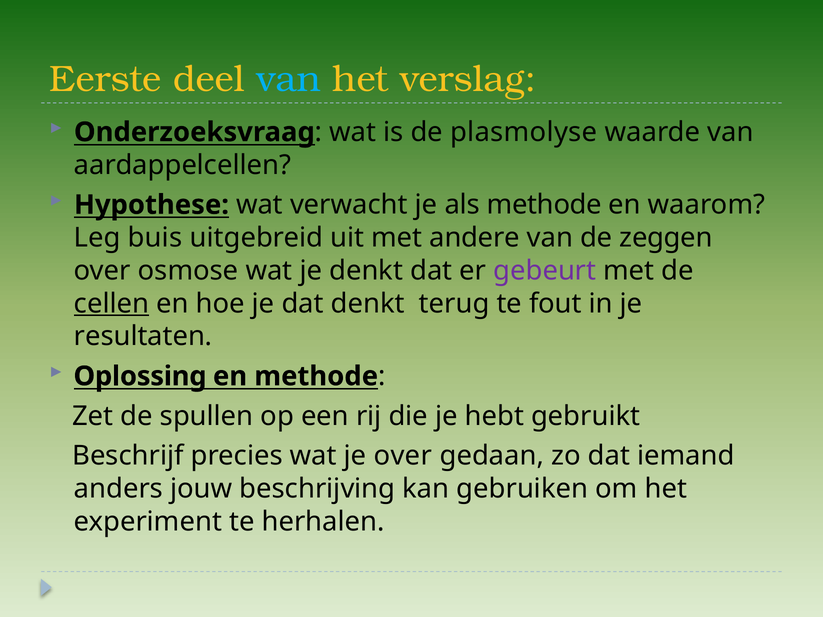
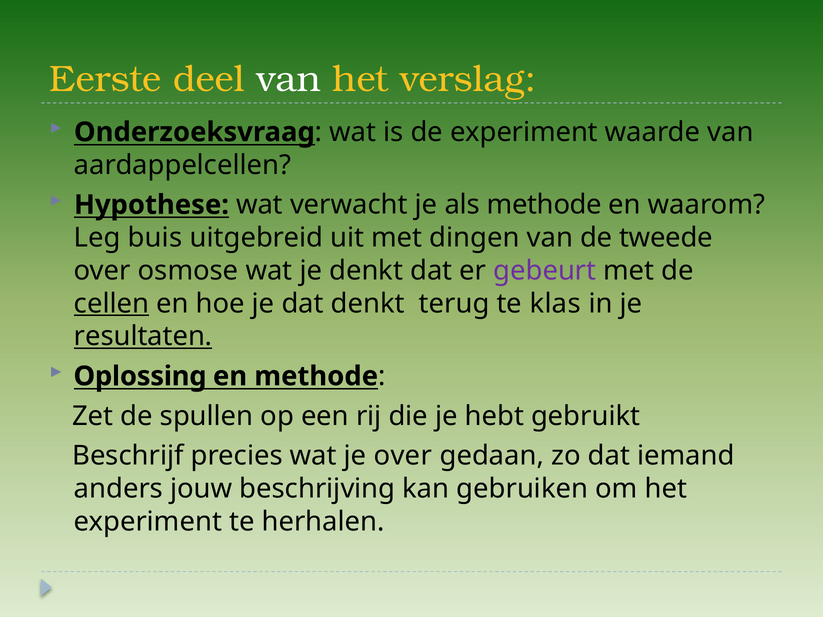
van at (289, 79) colour: light blue -> white
de plasmolyse: plasmolyse -> experiment
andere: andere -> dingen
zeggen: zeggen -> tweede
fout: fout -> klas
resultaten underline: none -> present
